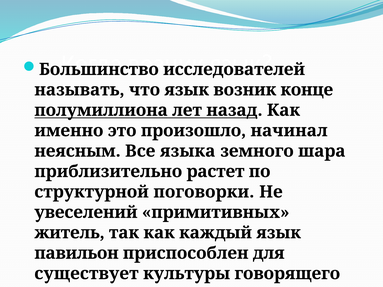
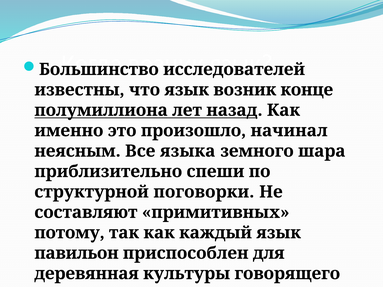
называть: называть -> известны
растет: растет -> спеши
увеселений: увеселений -> составляют
житель: житель -> потому
существует: существует -> деревянная
